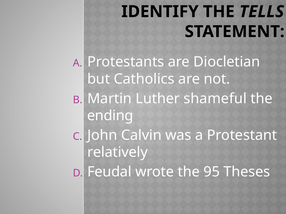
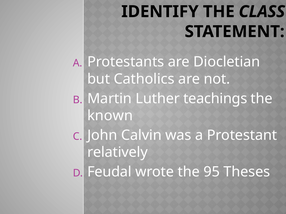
TELLS: TELLS -> CLASS
shameful: shameful -> teachings
ending: ending -> known
